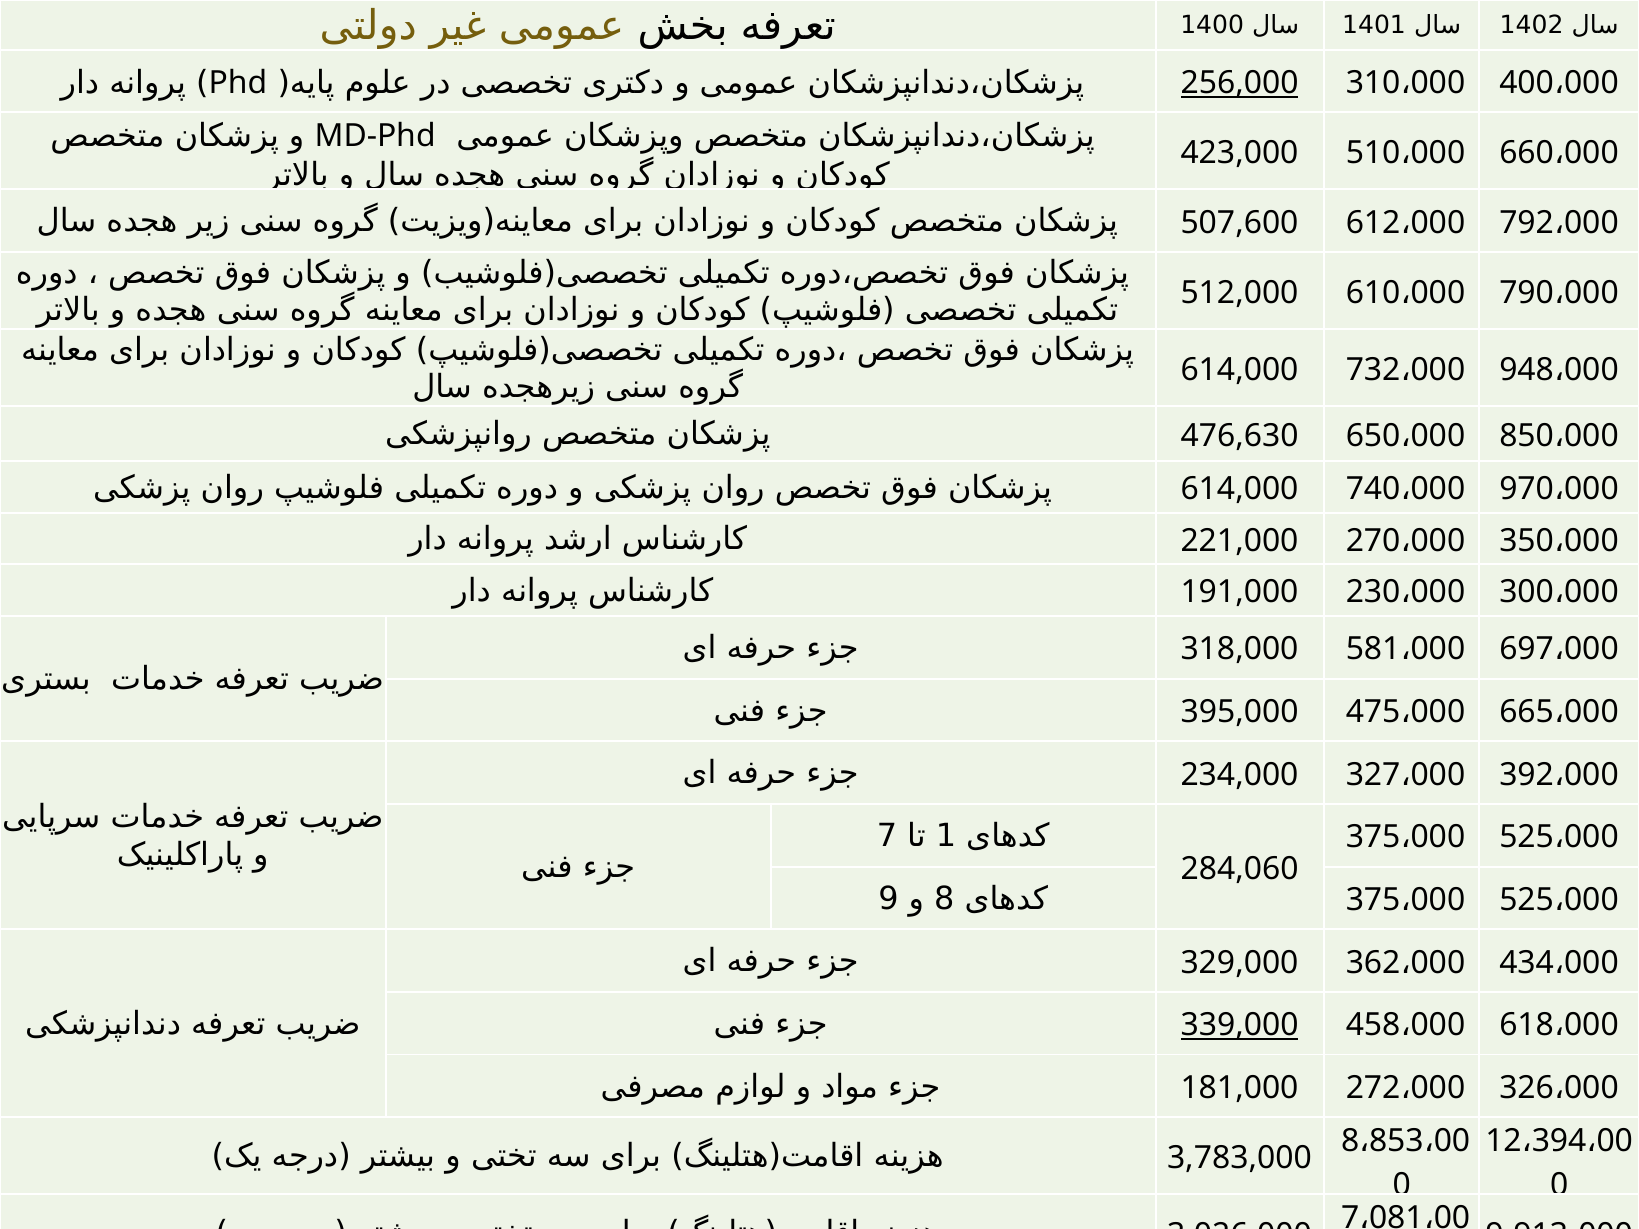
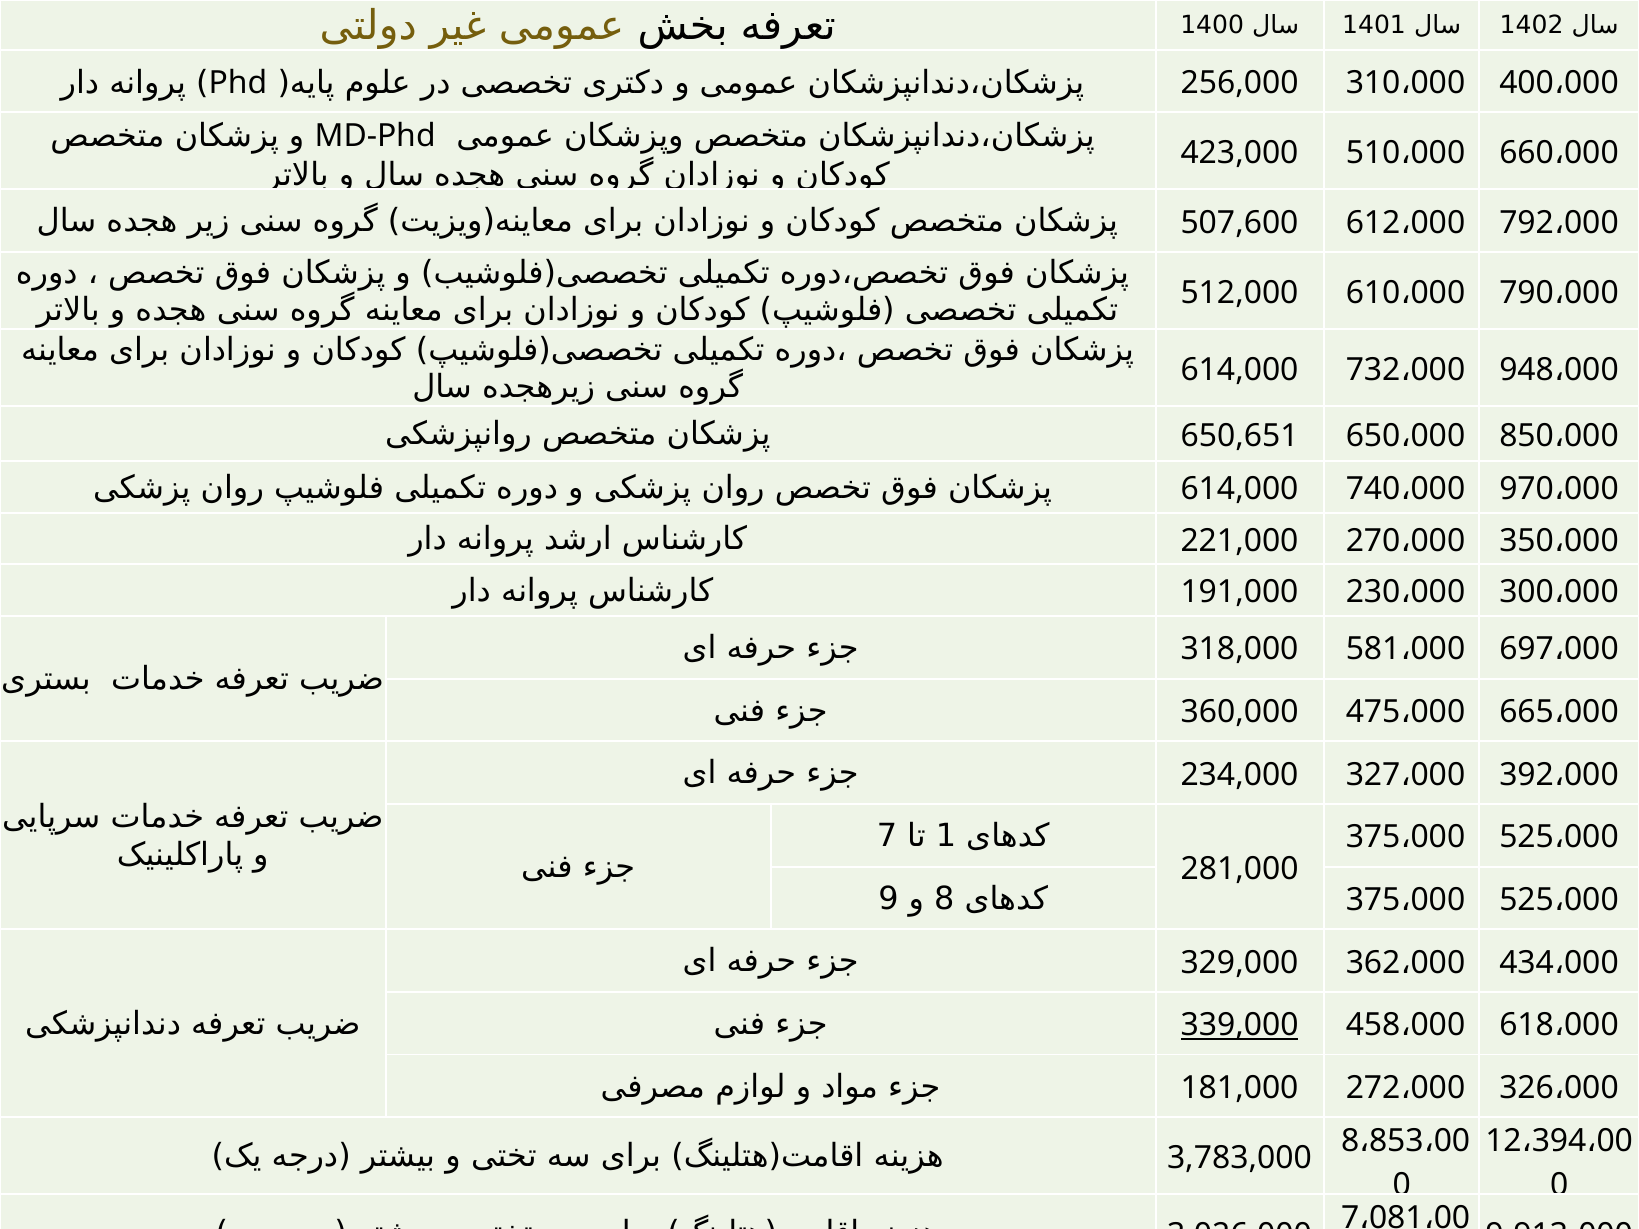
256,000 underline: present -> none
476,630: 476,630 -> 650,651
395,000: 395,000 -> 360,000
284,060: 284,060 -> 281,000
